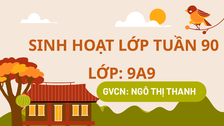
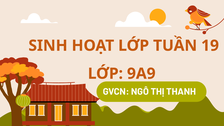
90: 90 -> 19
